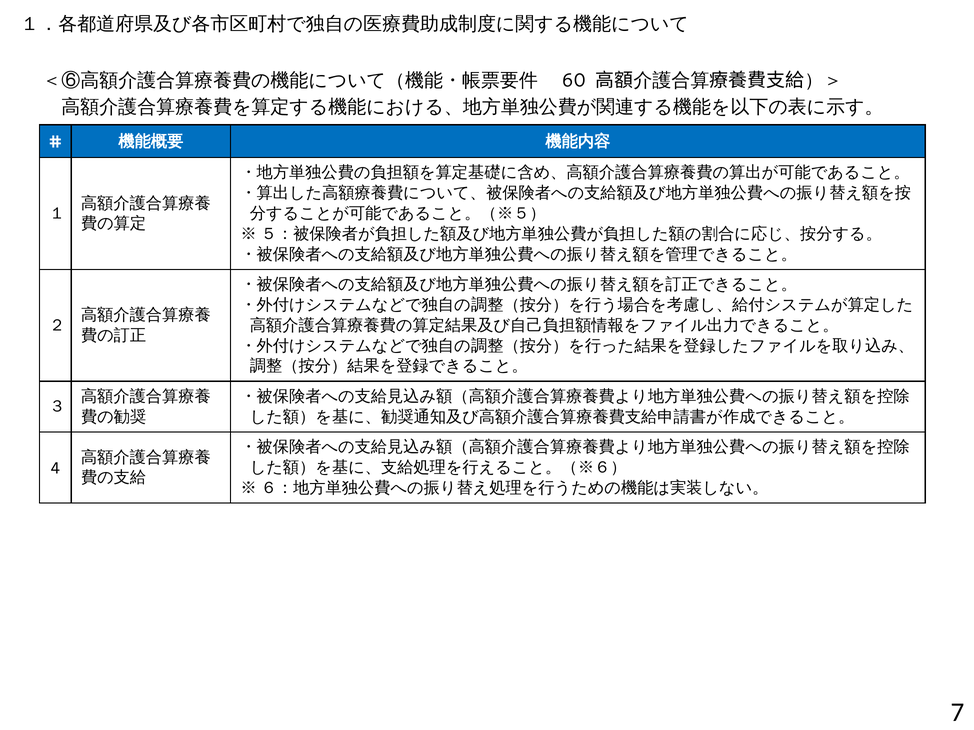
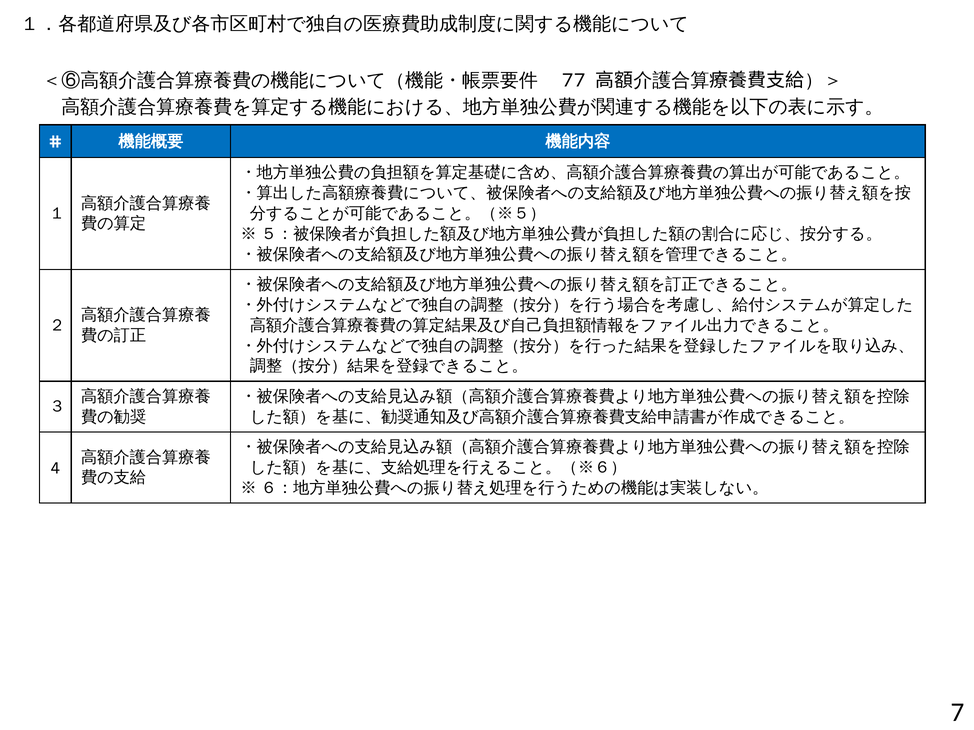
60: 60 -> 77
